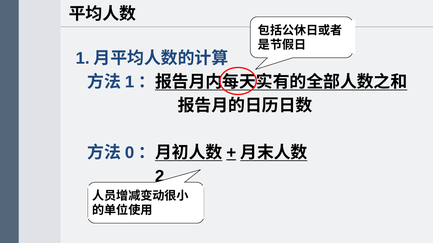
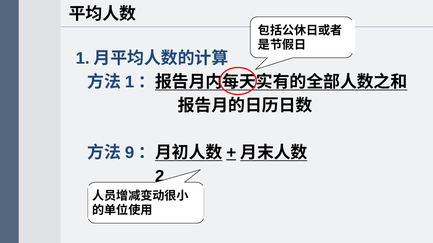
0: 0 -> 9
